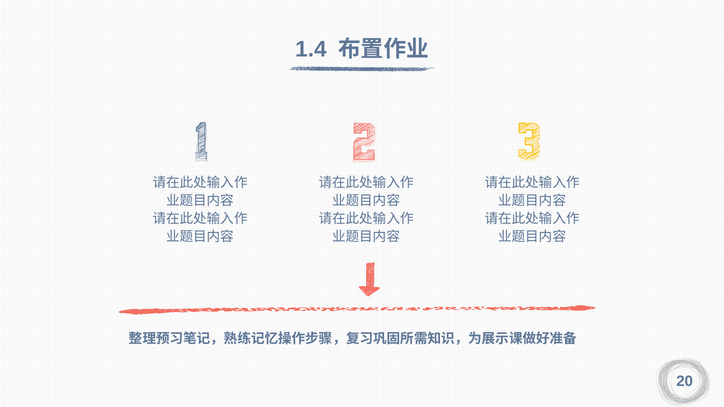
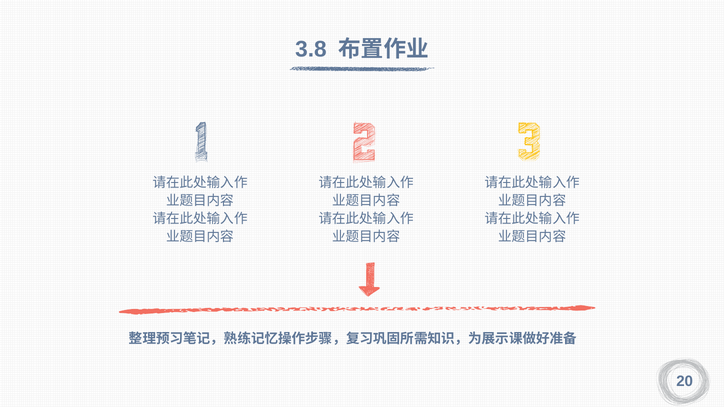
1.4: 1.4 -> 3.8
